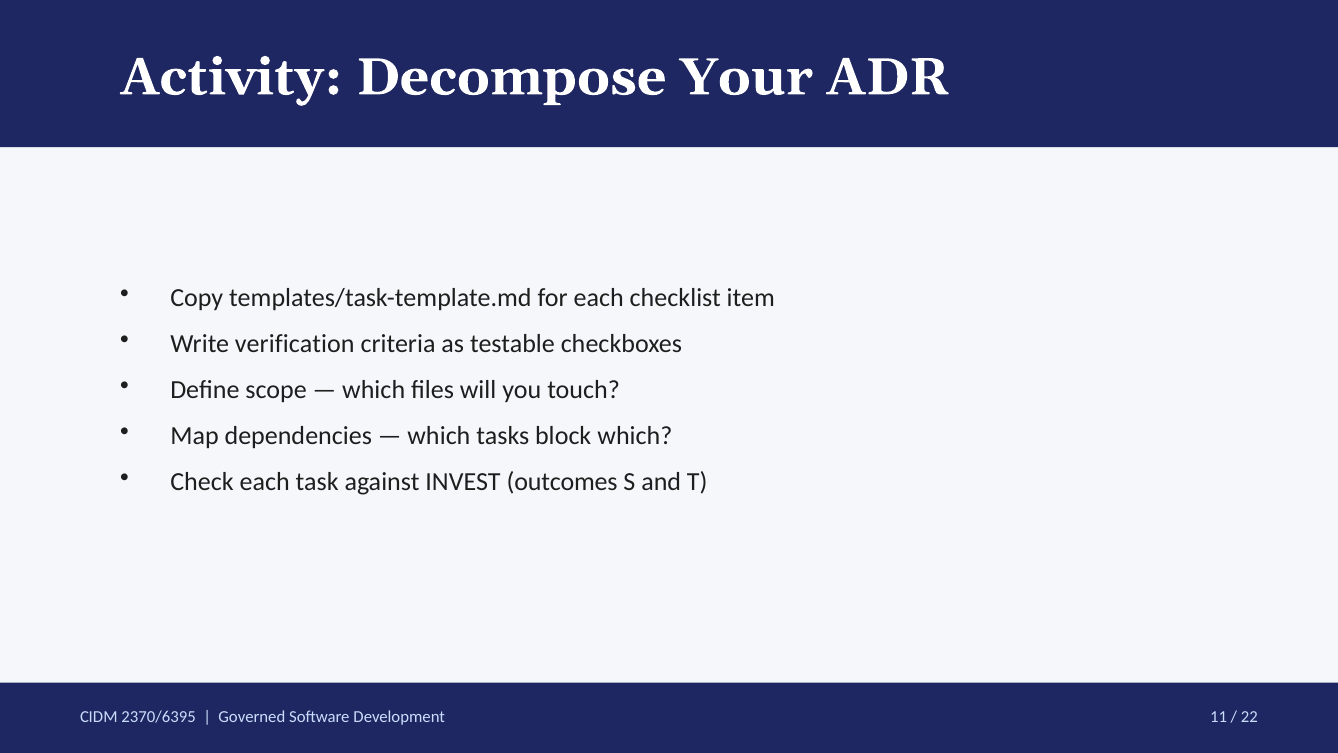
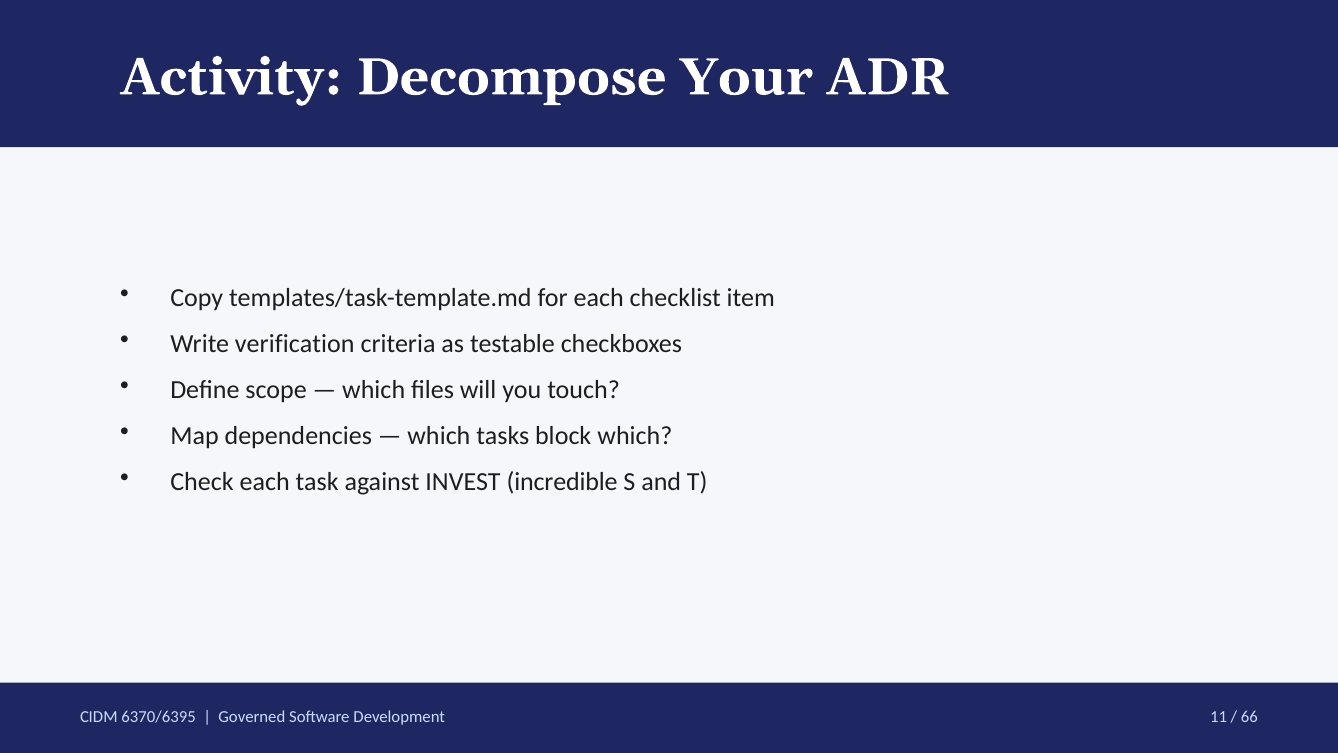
outcomes: outcomes -> incredible
2370/6395: 2370/6395 -> 6370/6395
22: 22 -> 66
